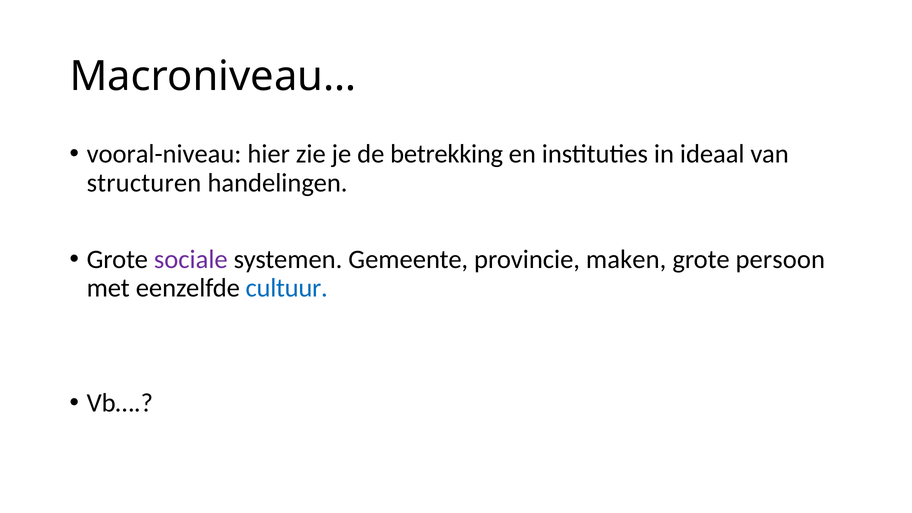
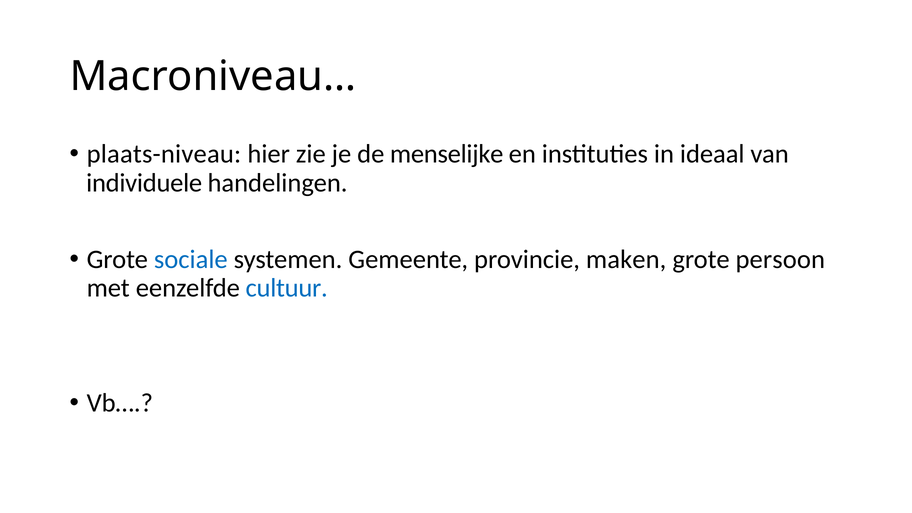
vooral-niveau: vooral-niveau -> plaats-niveau
betrekking: betrekking -> menselijke
structuren: structuren -> individuele
sociale colour: purple -> blue
